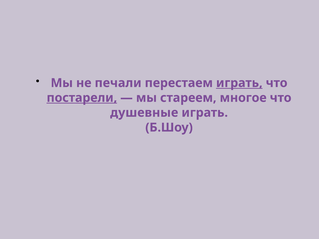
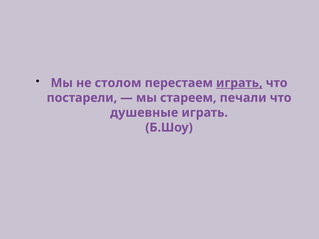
печали: печали -> столом
постарели underline: present -> none
многое: многое -> печали
